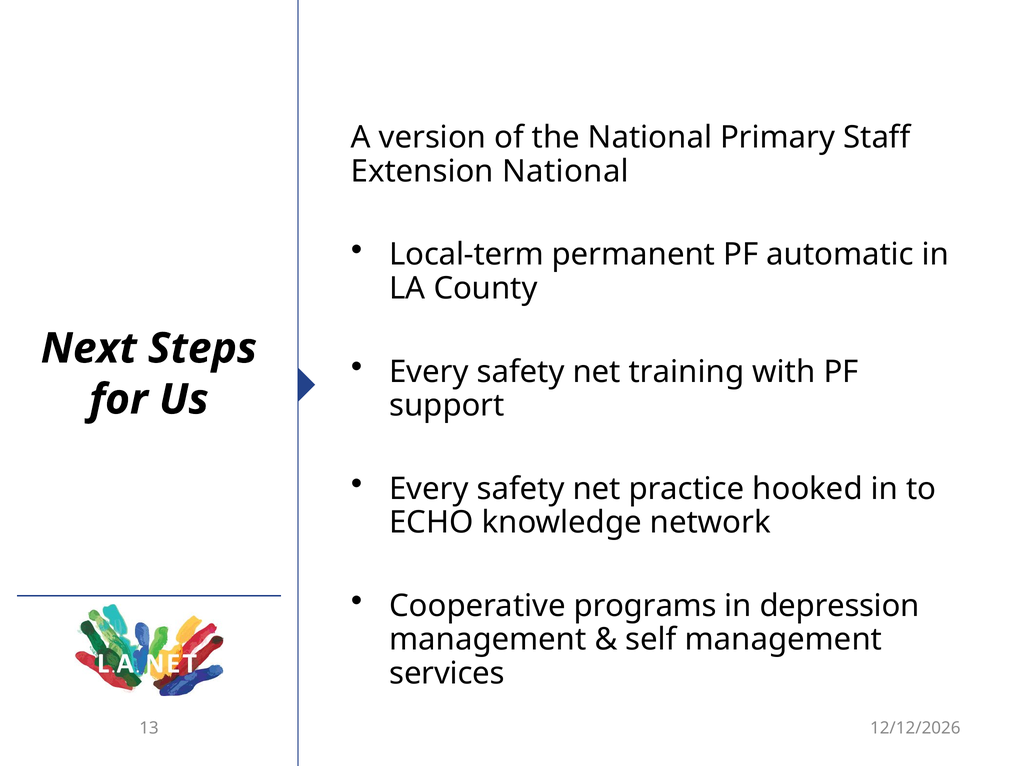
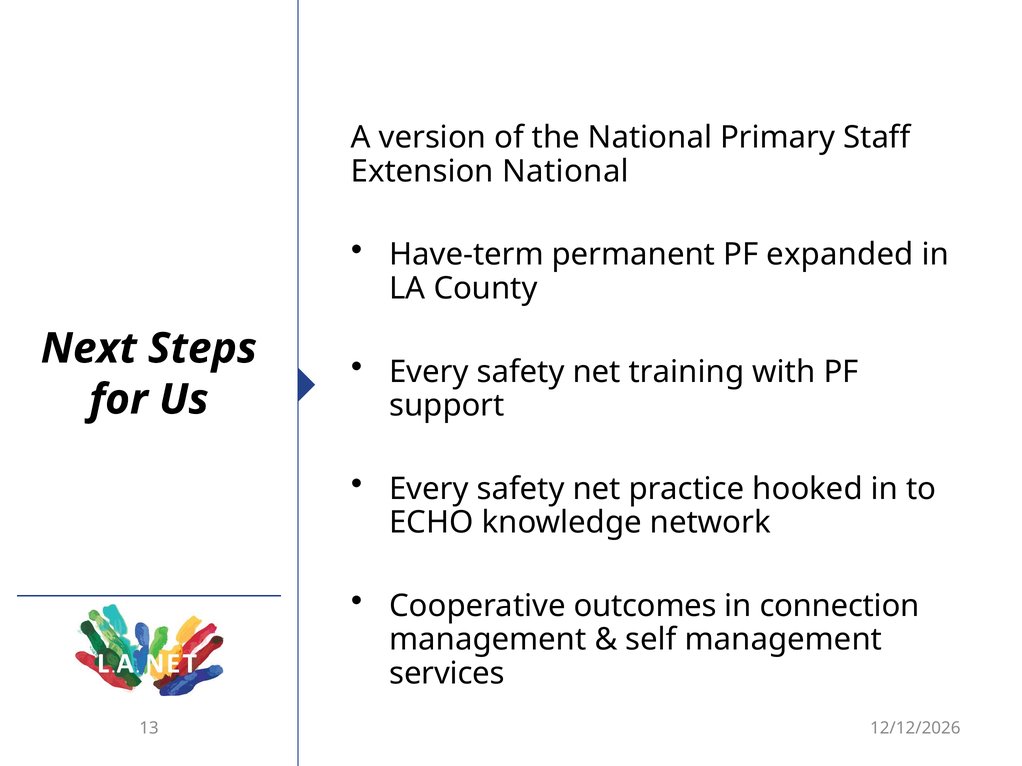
Local-term: Local-term -> Have-term
automatic: automatic -> expanded
programs: programs -> outcomes
depression: depression -> connection
